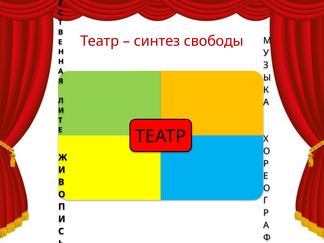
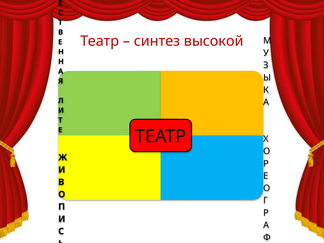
свободы: свободы -> высокой
